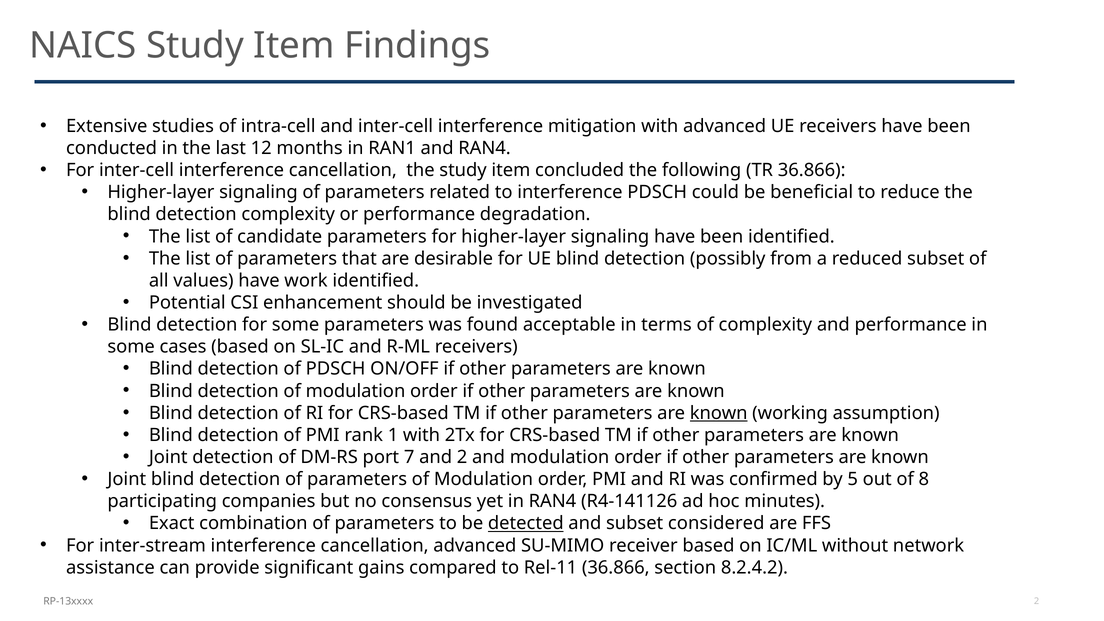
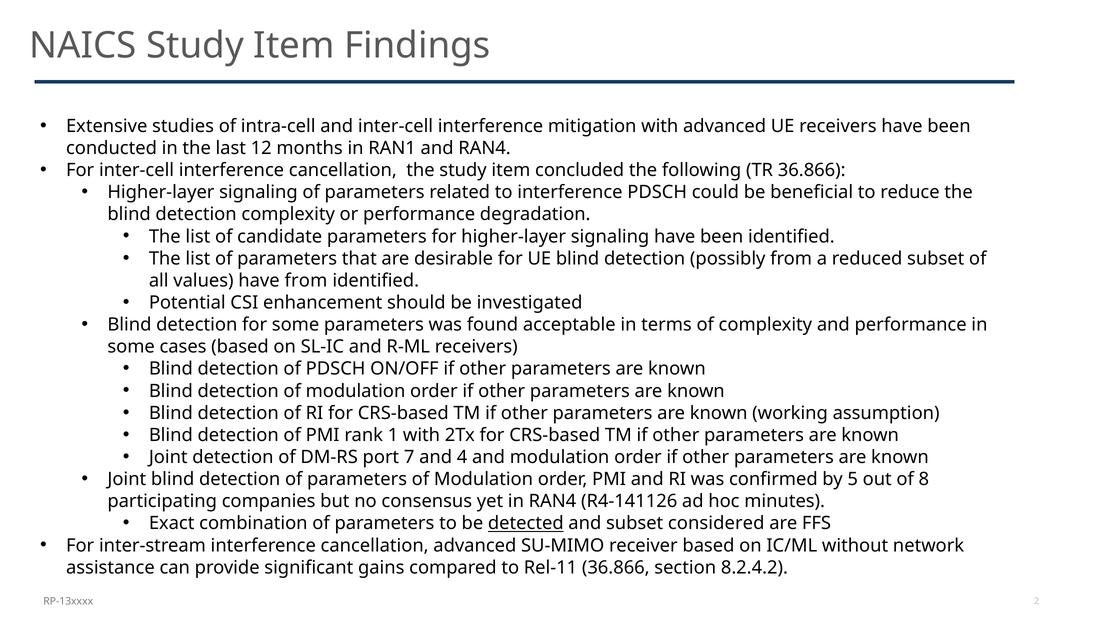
have work: work -> from
known at (719, 413) underline: present -> none
and 2: 2 -> 4
